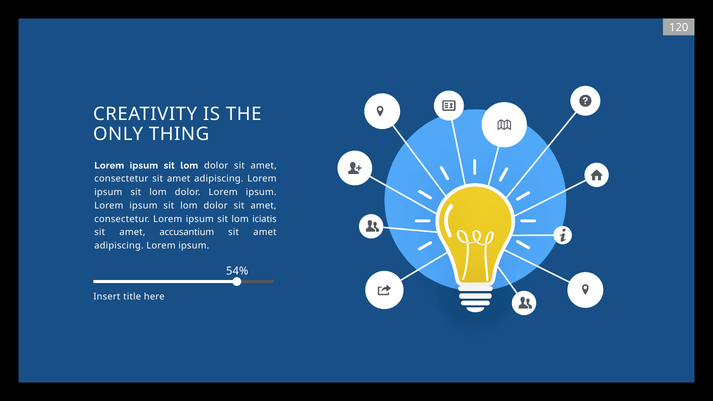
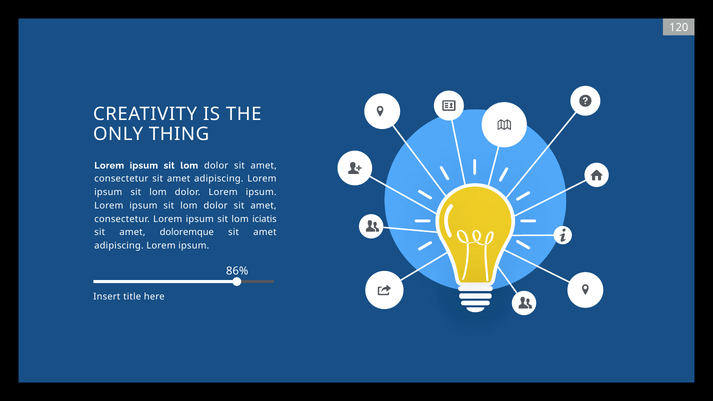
accusantium: accusantium -> doloremque
54%: 54% -> 86%
